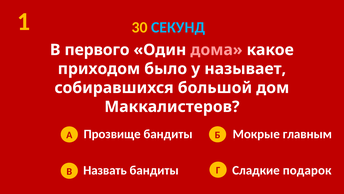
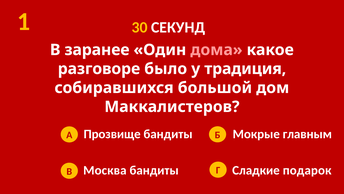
СЕКУНД colour: light blue -> white
первого: первого -> заранее
приходом: приходом -> разговоре
называет: называет -> традиция
Назвать: Назвать -> Москва
